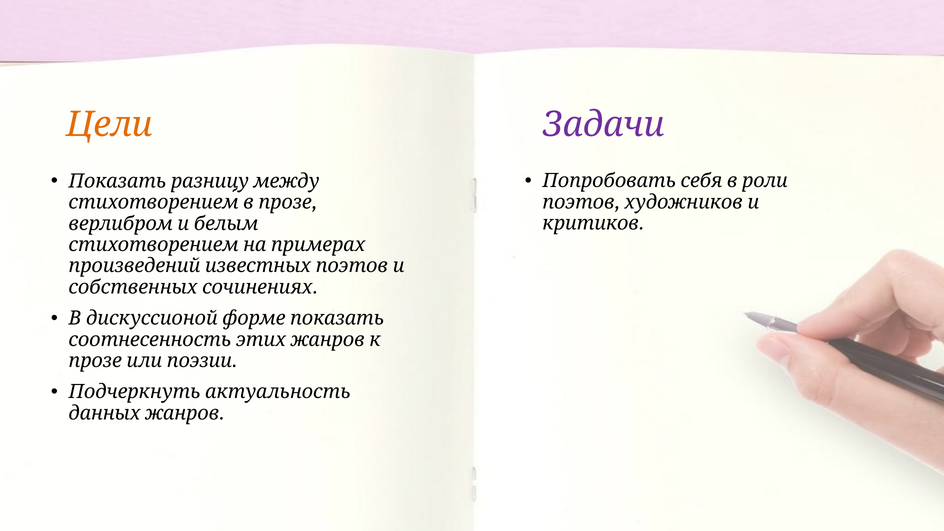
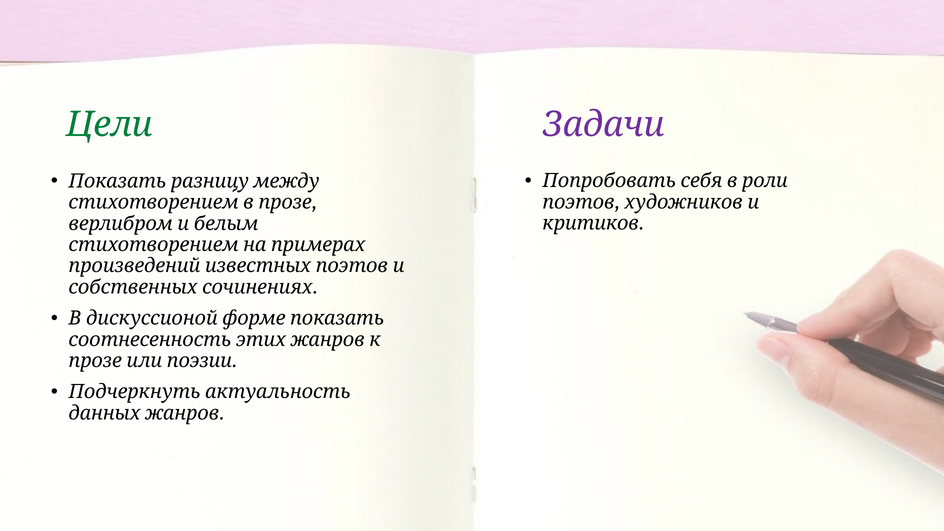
Цели colour: orange -> green
